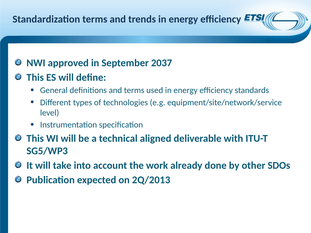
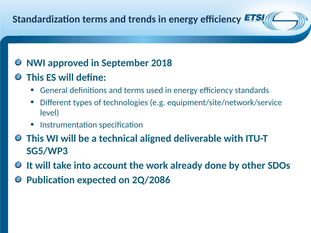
2037: 2037 -> 2018
2Q/2013: 2Q/2013 -> 2Q/2086
